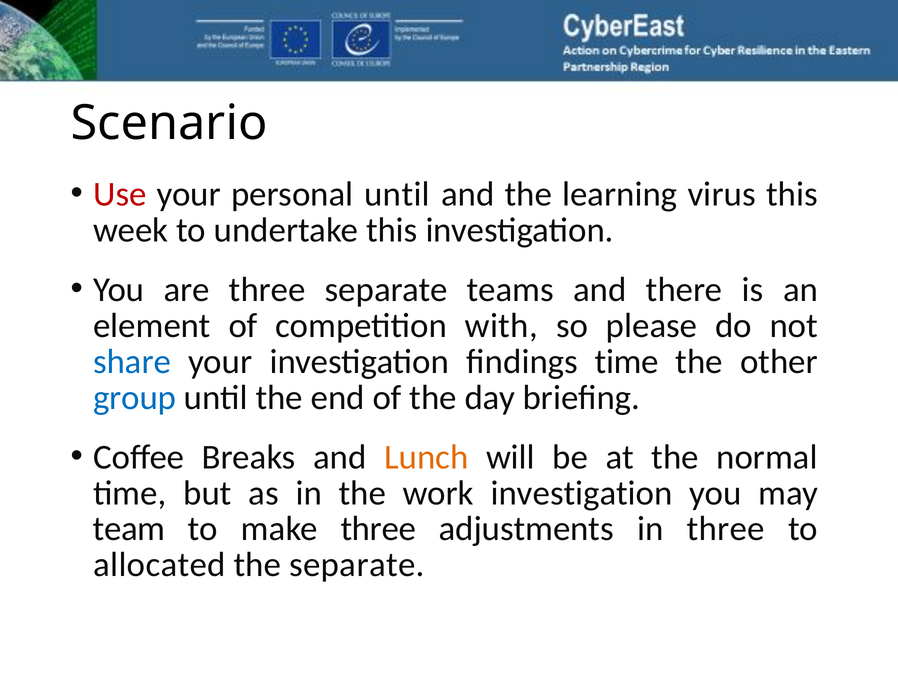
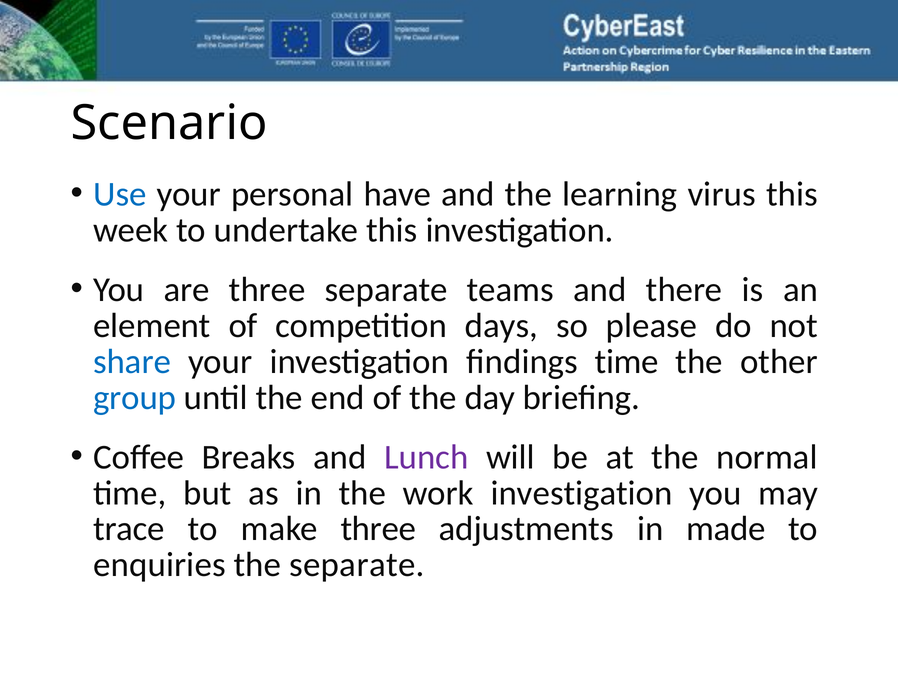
Use colour: red -> blue
personal until: until -> have
with: with -> days
Lunch colour: orange -> purple
team: team -> trace
in three: three -> made
allocated: allocated -> enquiries
